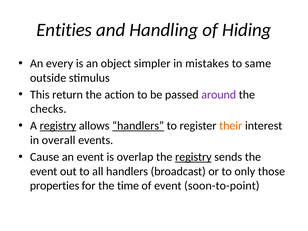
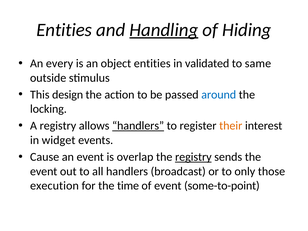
Handling underline: none -> present
object simpler: simpler -> entities
mistakes: mistakes -> validated
return: return -> design
around colour: purple -> blue
checks: checks -> locking
registry at (58, 126) underline: present -> none
overall: overall -> widget
properties: properties -> execution
soon-to-point: soon-to-point -> some-to-point
